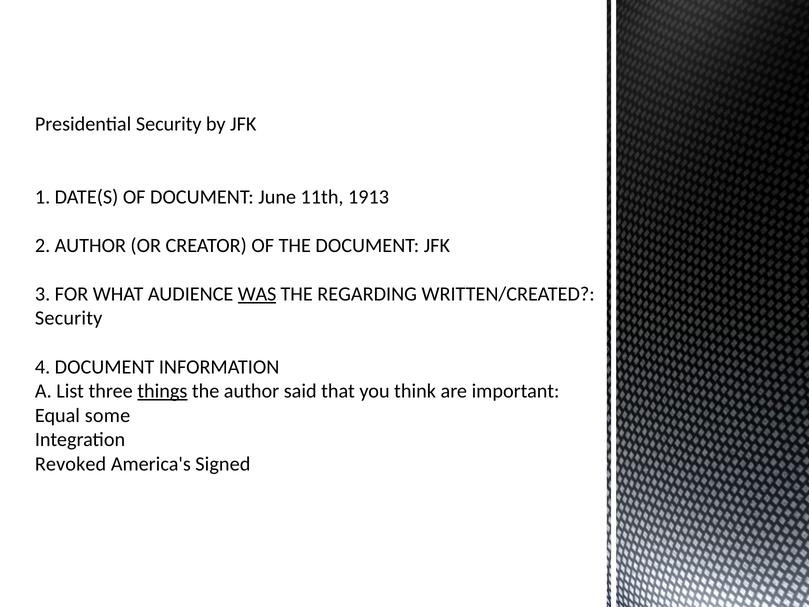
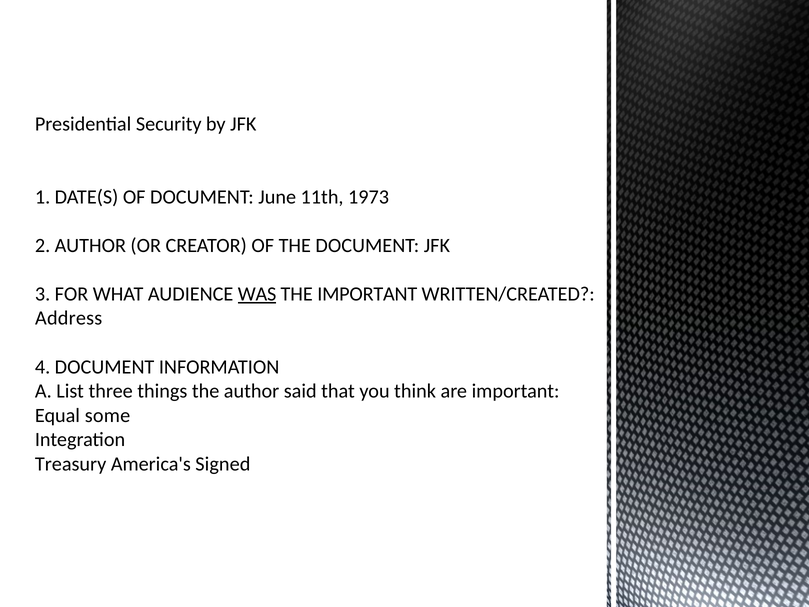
1913: 1913 -> 1973
THE REGARDING: REGARDING -> IMPORTANT
Security at (69, 318): Security -> Address
things underline: present -> none
Revoked: Revoked -> Treasury
